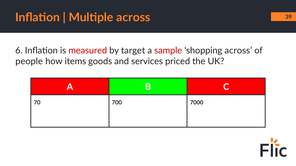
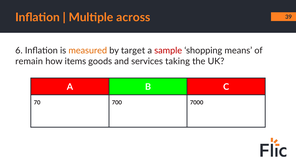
measured colour: red -> orange
shopping across: across -> means
people: people -> remain
priced: priced -> taking
